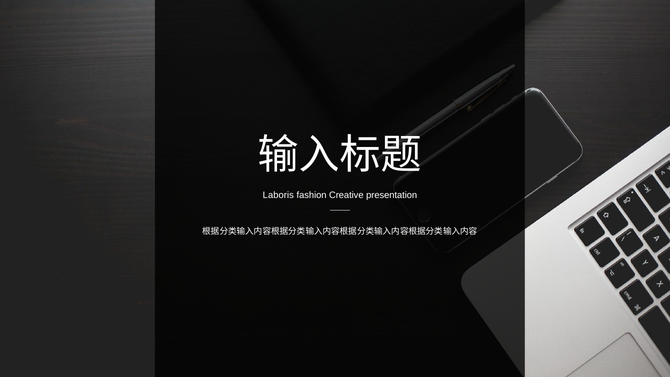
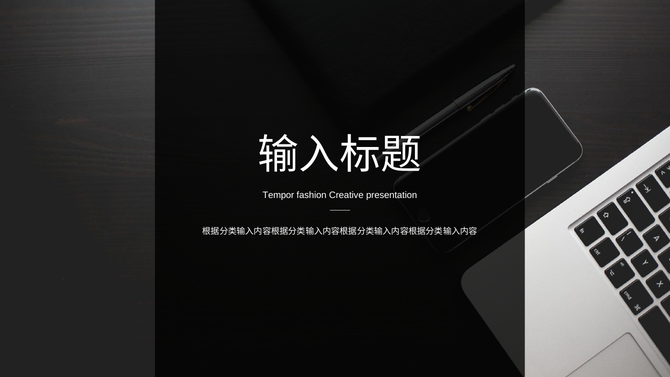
Laboris: Laboris -> Tempor
